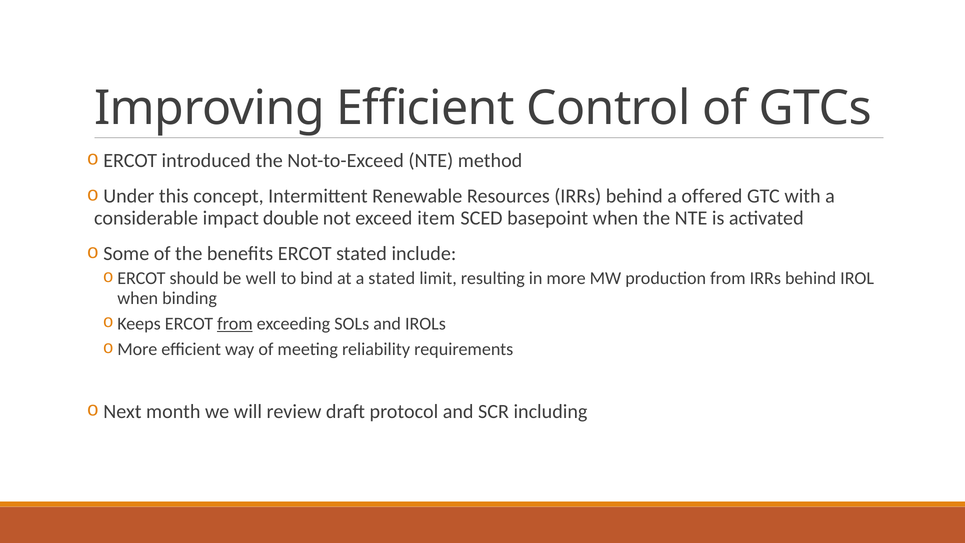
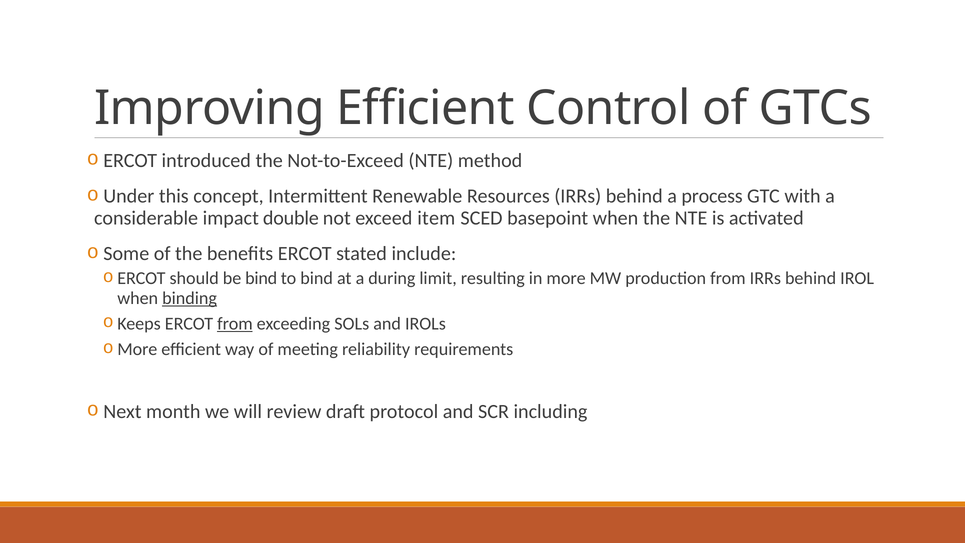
offered: offered -> process
be well: well -> bind
a stated: stated -> during
binding underline: none -> present
